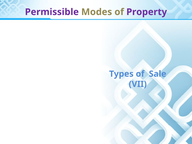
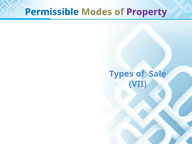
Permissible colour: purple -> blue
